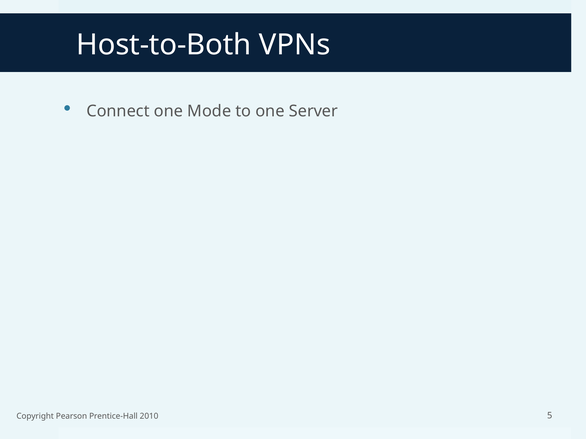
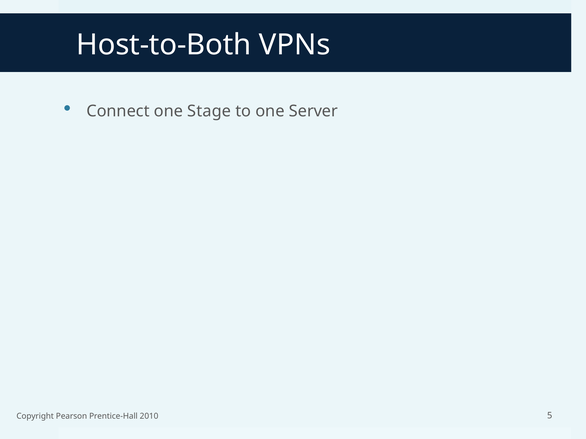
Mode: Mode -> Stage
